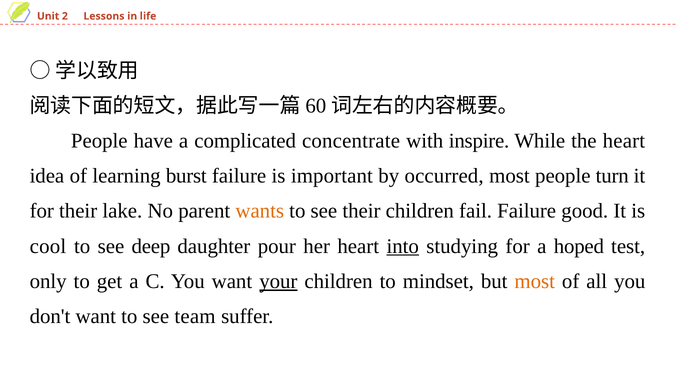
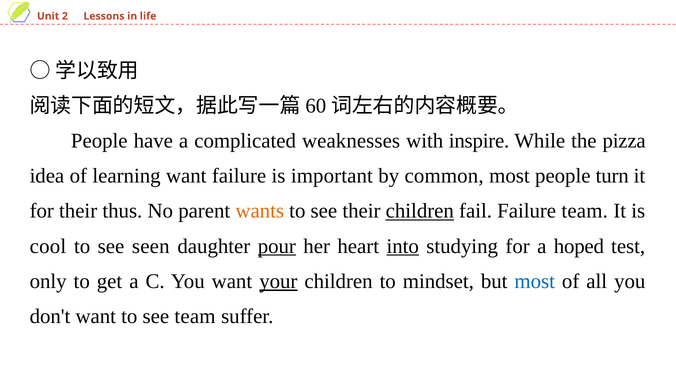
concentrate: concentrate -> weaknesses
the heart: heart -> pizza
learning burst: burst -> want
occurred: occurred -> common
lake: lake -> thus
children at (420, 211) underline: none -> present
Failure good: good -> team
deep: deep -> seen
pour underline: none -> present
most at (535, 281) colour: orange -> blue
